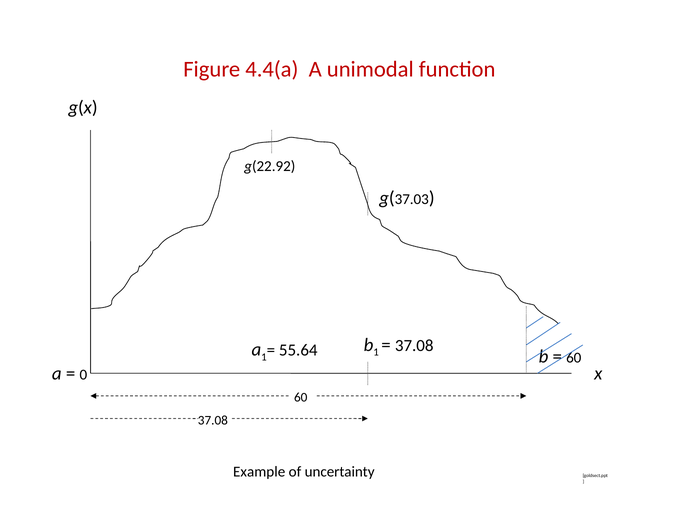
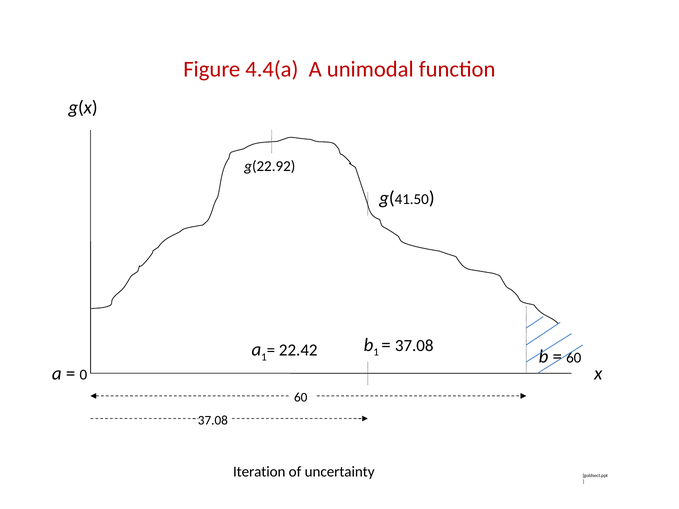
37.03: 37.03 -> 41.50
55.64: 55.64 -> 22.42
Example: Example -> Iteration
